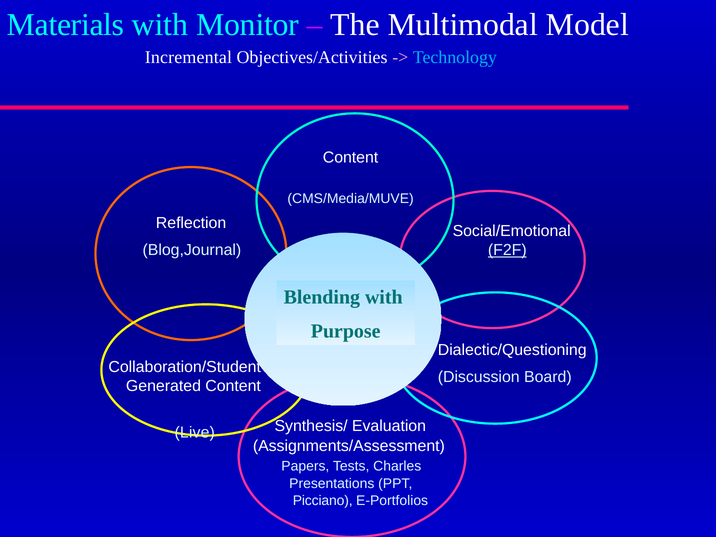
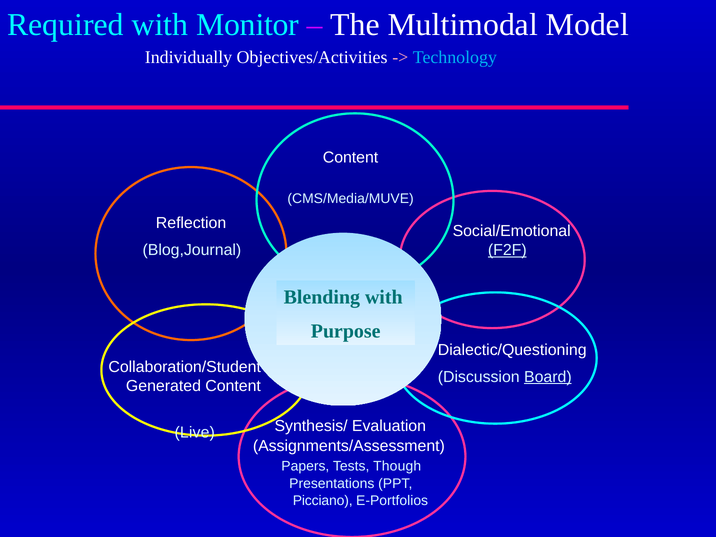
Materials: Materials -> Required
Incremental: Incremental -> Individually
Board underline: none -> present
Charles: Charles -> Though
